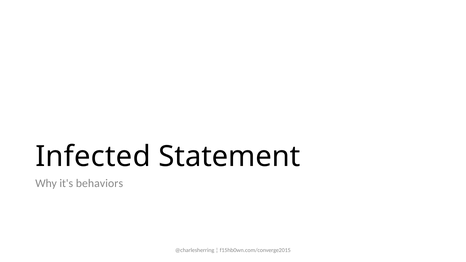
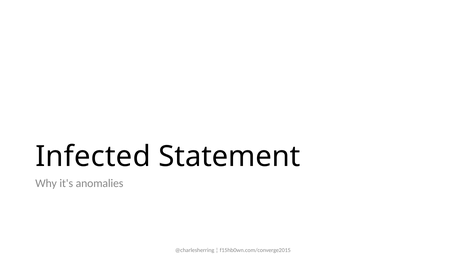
behaviors: behaviors -> anomalies
